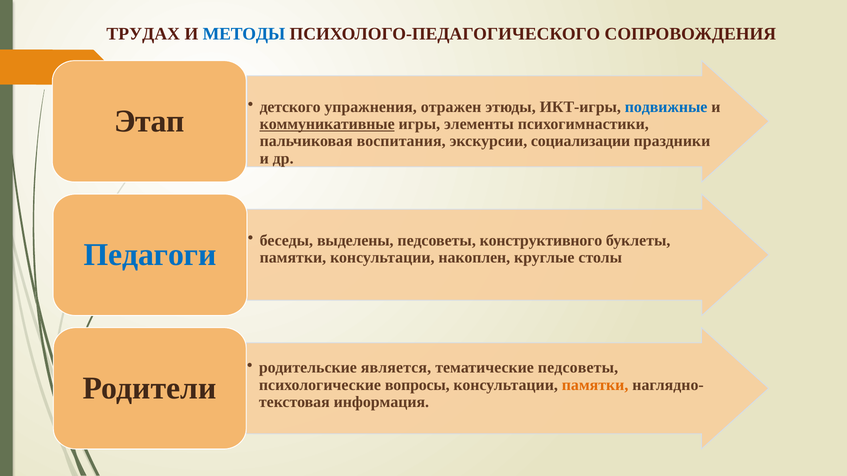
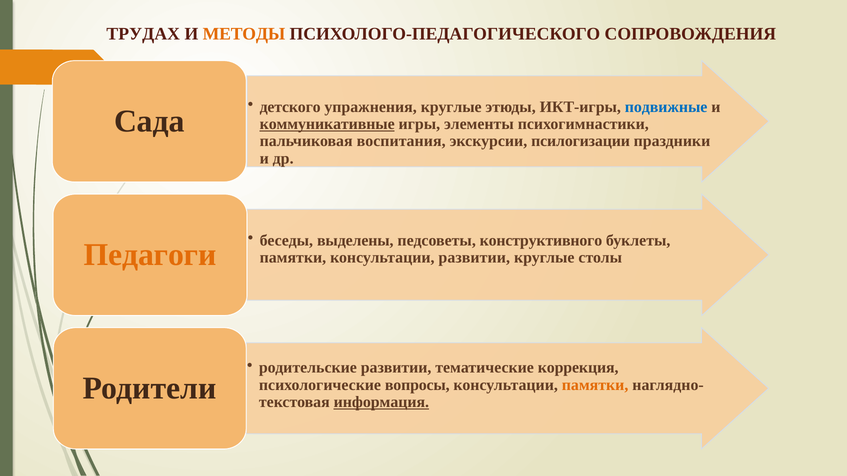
МЕТОДЫ colour: blue -> orange
упражнения отражен: отражен -> круглые
Этап: Этап -> Сада
социализации: социализации -> псилогизации
Педагоги colour: blue -> orange
консультации накоплен: накоплен -> развитии
родительские является: является -> развитии
тематические педсоветы: педсоветы -> коррекция
информация underline: none -> present
